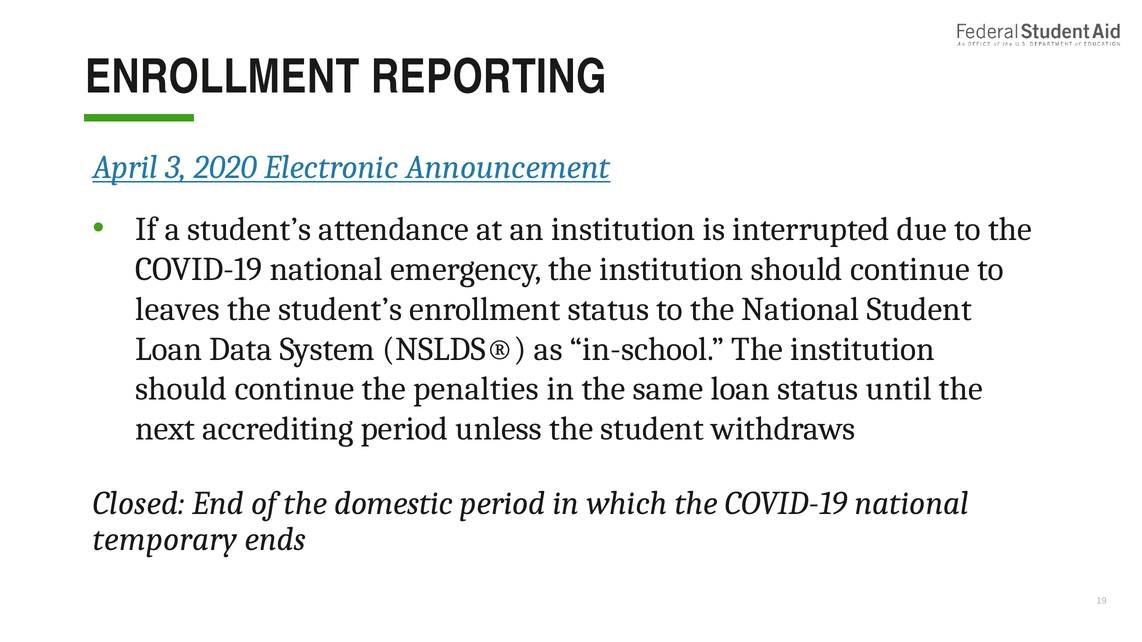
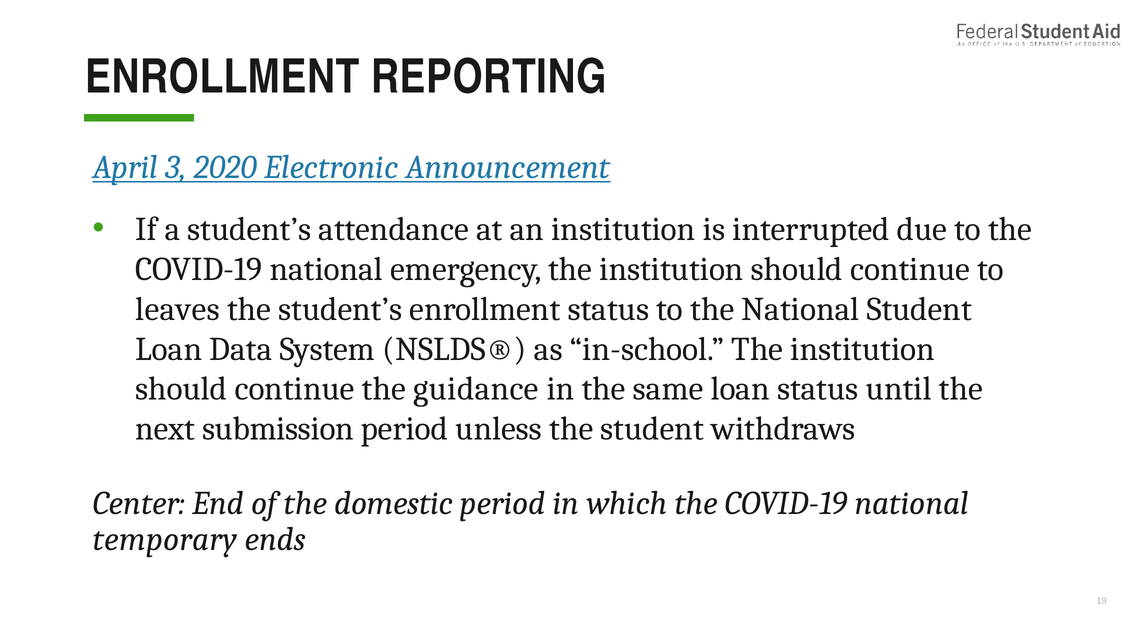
penalties: penalties -> guidance
accrediting: accrediting -> submission
Closed: Closed -> Center
